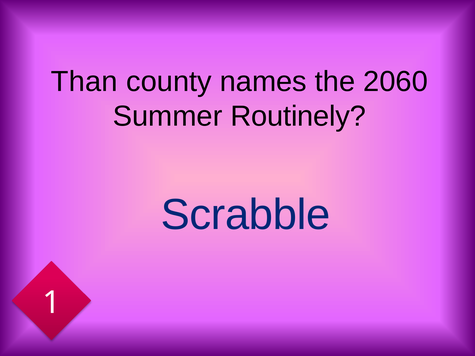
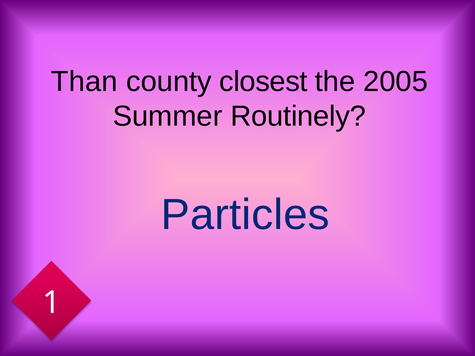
names: names -> closest
2060: 2060 -> 2005
Scrabble: Scrabble -> Particles
